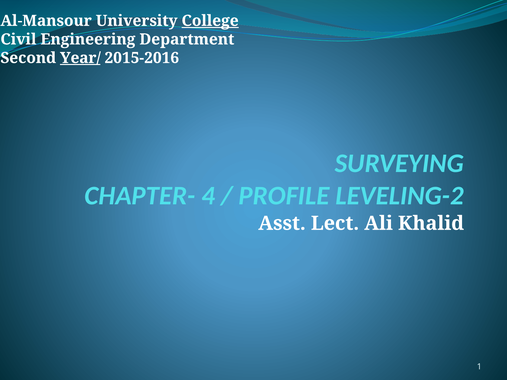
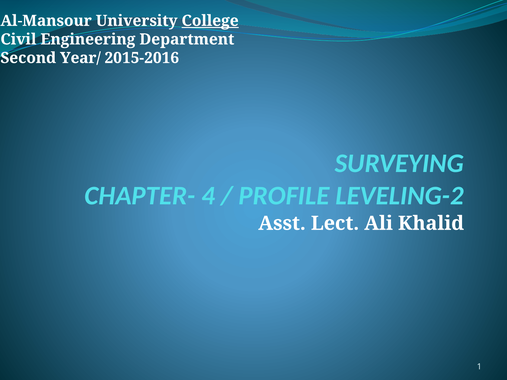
Year/ underline: present -> none
